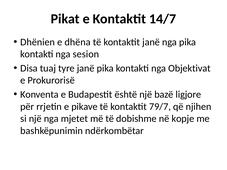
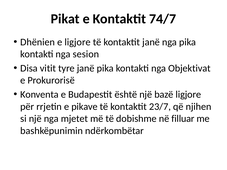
14/7: 14/7 -> 74/7
e dhëna: dhëna -> ligjore
tuaj: tuaj -> vitit
79/7: 79/7 -> 23/7
kopje: kopje -> filluar
